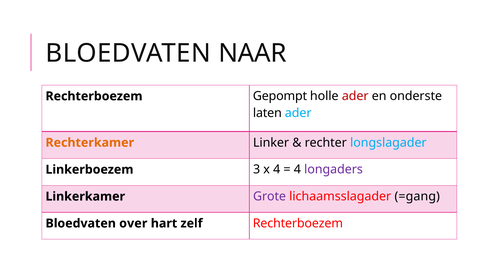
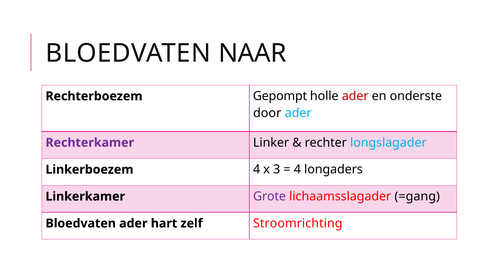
laten: laten -> door
Rechterkamer colour: orange -> purple
Linkerboezem 3: 3 -> 4
x 4: 4 -> 3
longaders colour: purple -> black
Bloedvaten over: over -> ader
zelf Rechterboezem: Rechterboezem -> Stroomrichting
